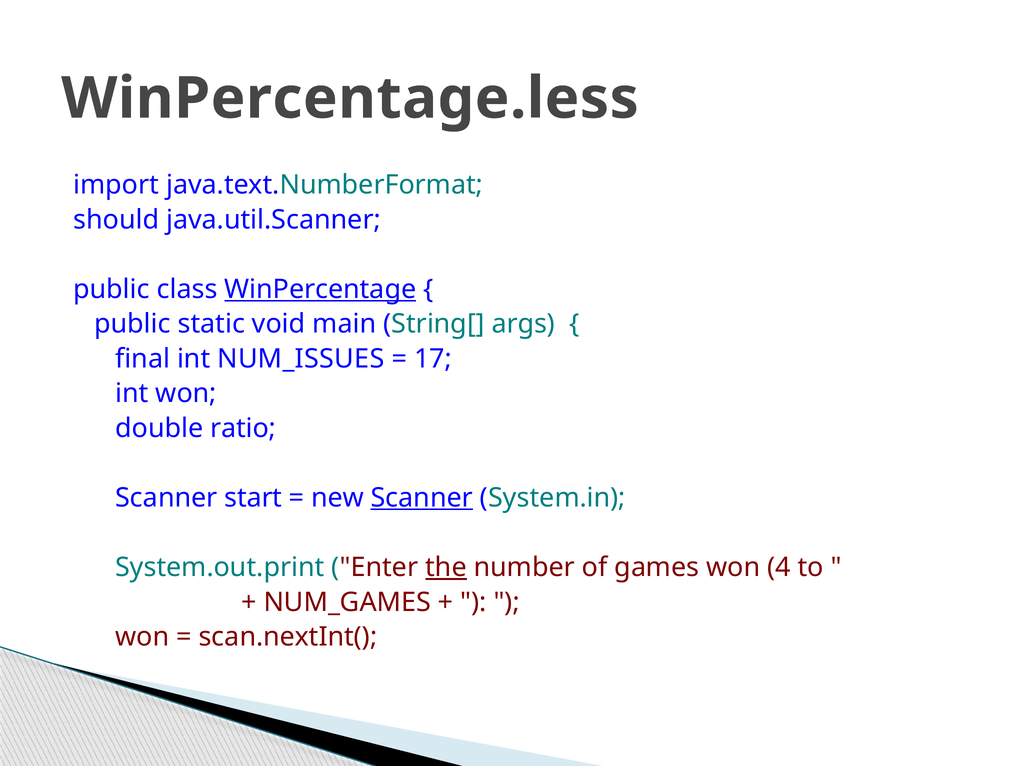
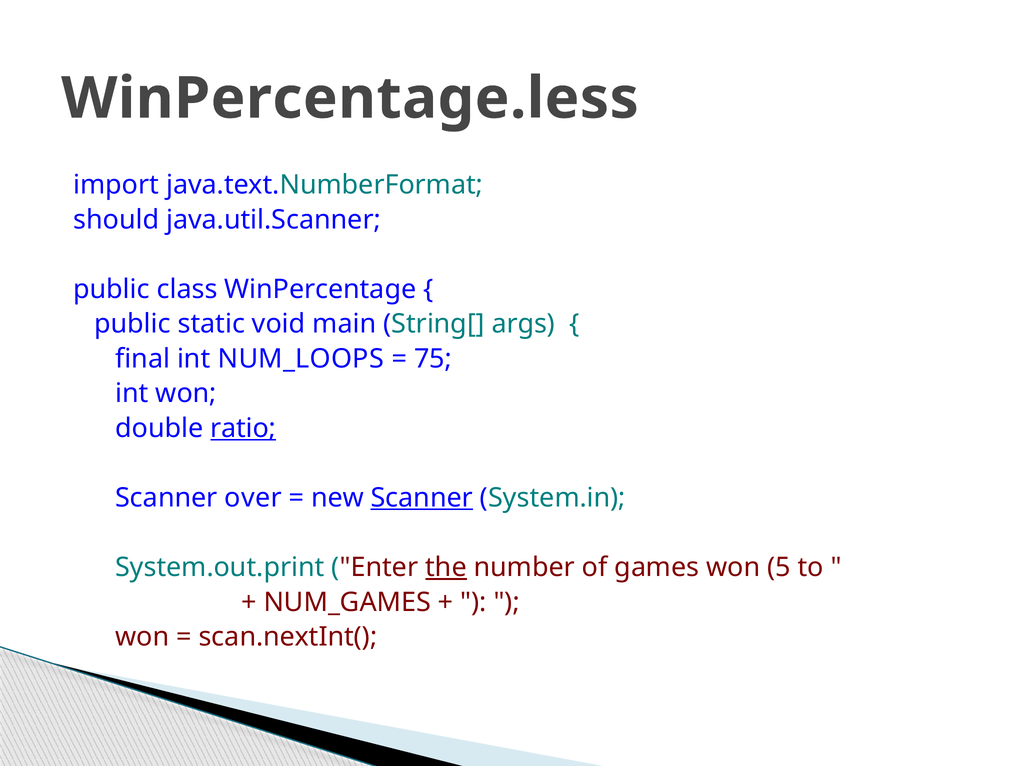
WinPercentage underline: present -> none
NUM_ISSUES: NUM_ISSUES -> NUM_LOOPS
17: 17 -> 75
ratio underline: none -> present
start: start -> over
4: 4 -> 5
